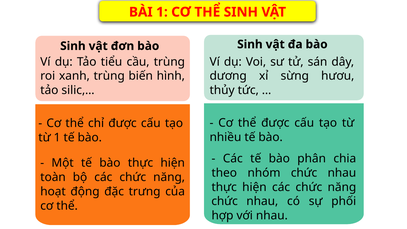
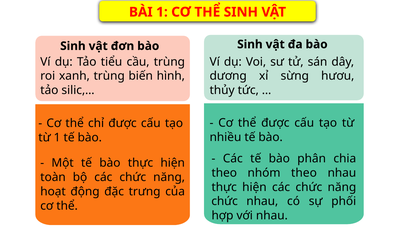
nhóm chức: chức -> theo
